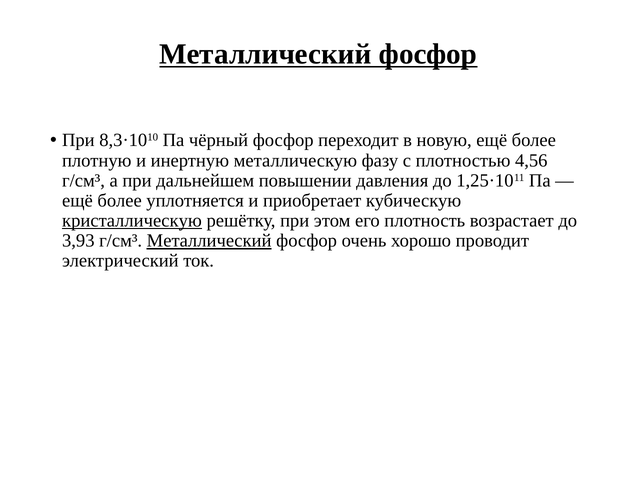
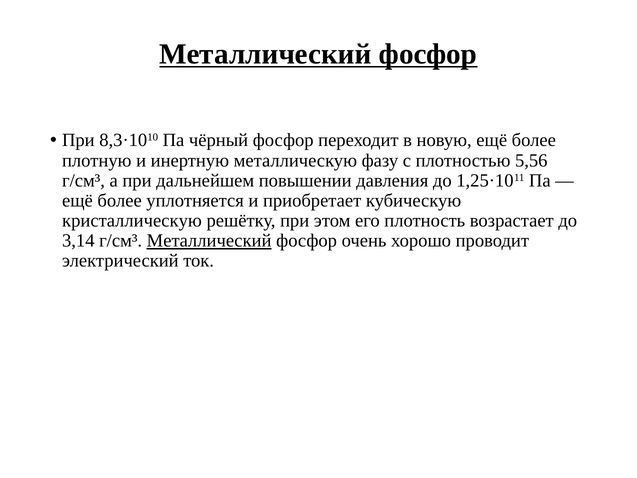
4,56: 4,56 -> 5,56
кристаллическую underline: present -> none
3,93: 3,93 -> 3,14
